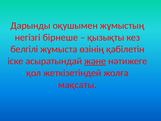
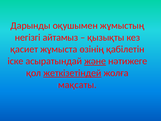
бірнеше: бірнеше -> айтамыз
белгілі: белгілі -> қасиет
жеткізетіндей underline: none -> present
